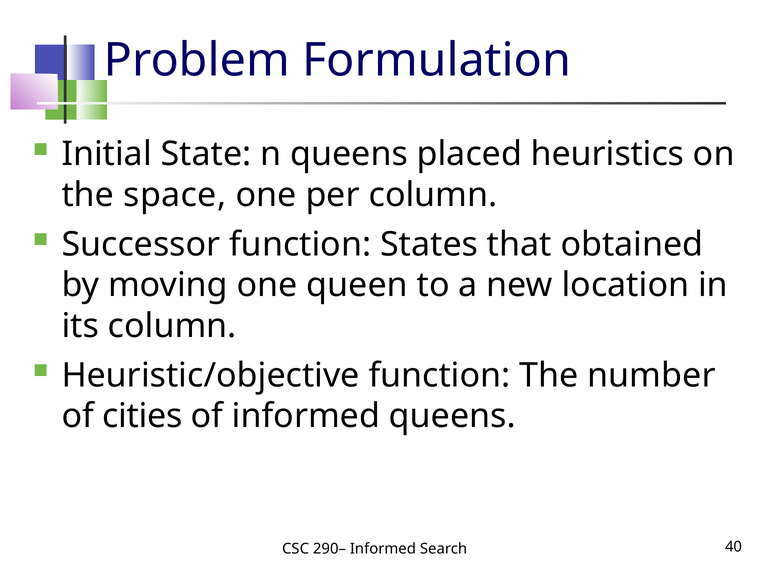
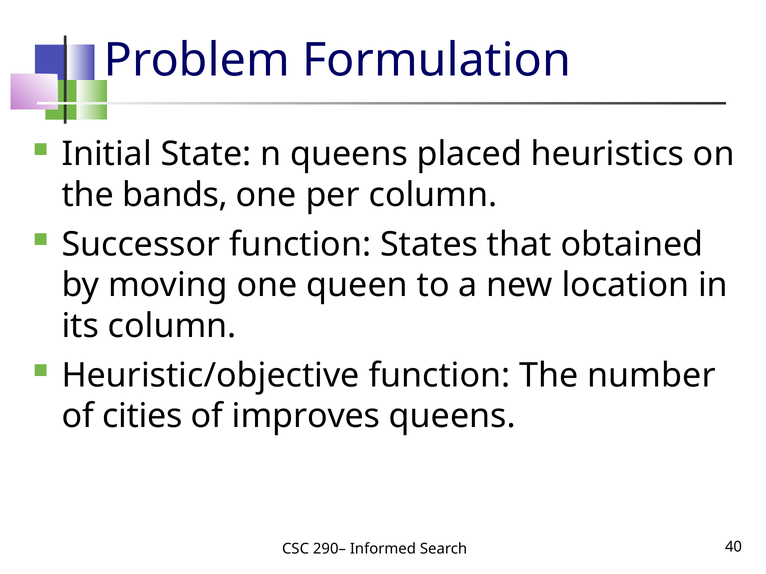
space: space -> bands
of informed: informed -> improves
